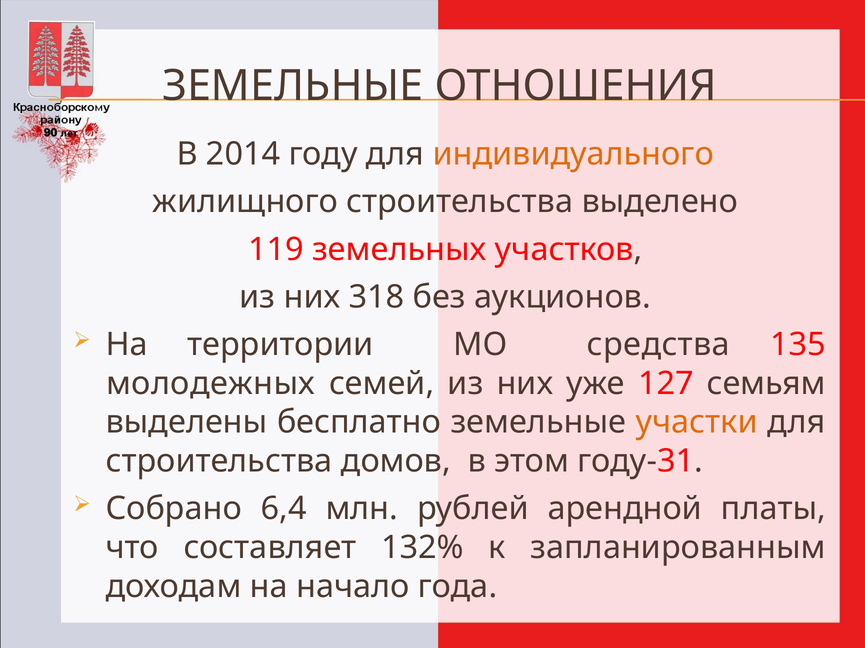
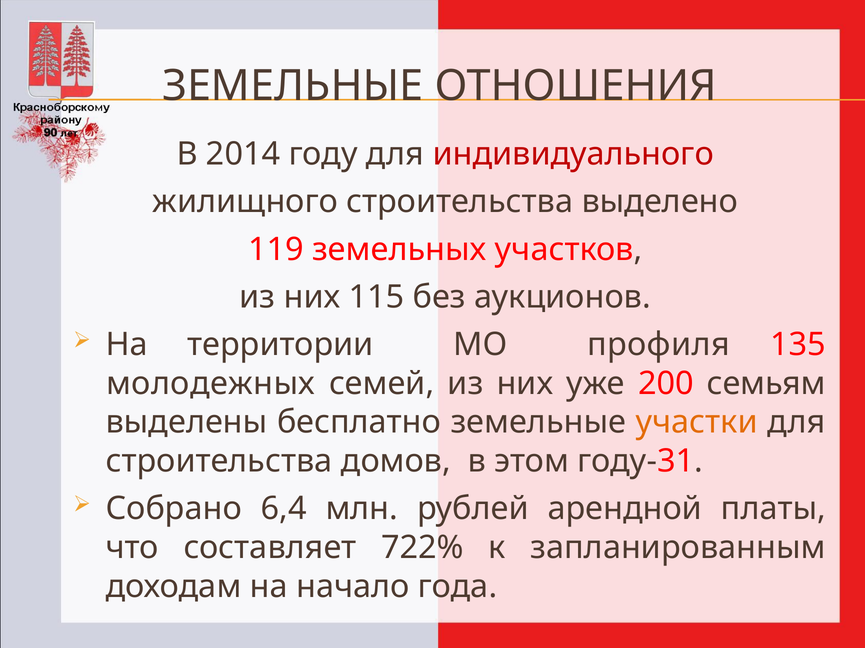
индивидуального colour: orange -> red
318: 318 -> 115
средства: средства -> профиля
127: 127 -> 200
132%: 132% -> 722%
